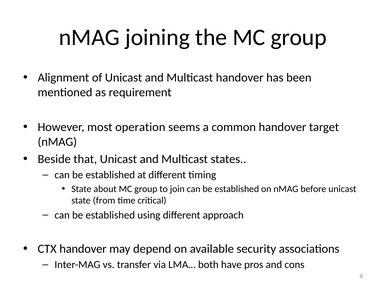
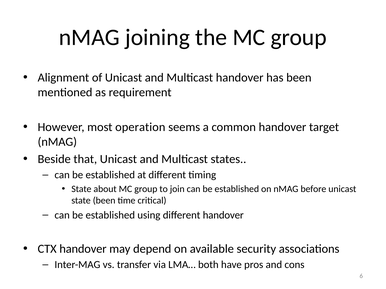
state from: from -> been
different approach: approach -> handover
